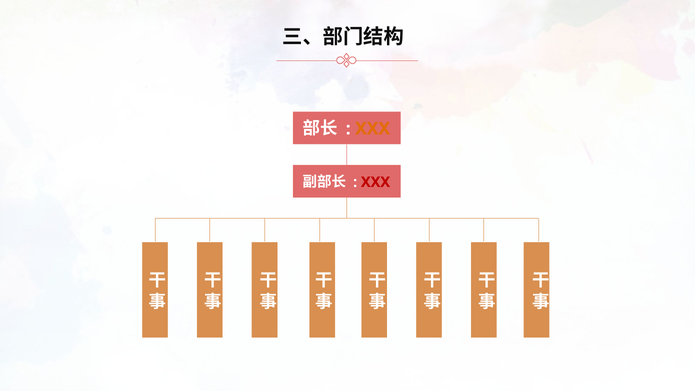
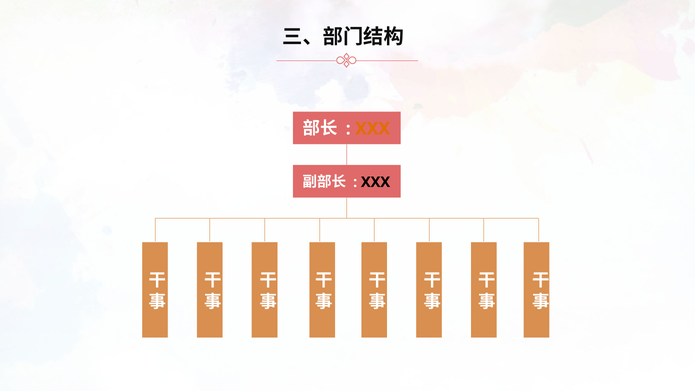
XXX at (376, 182) colour: red -> black
